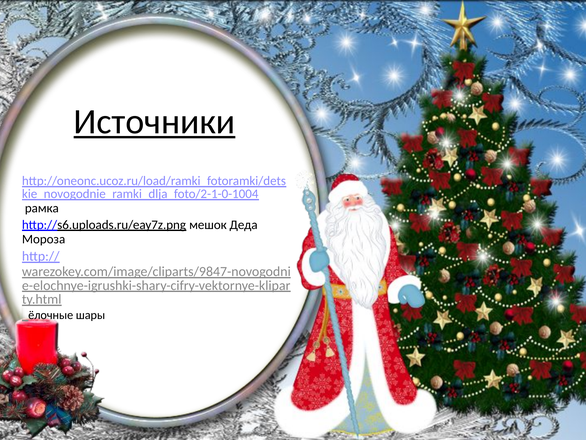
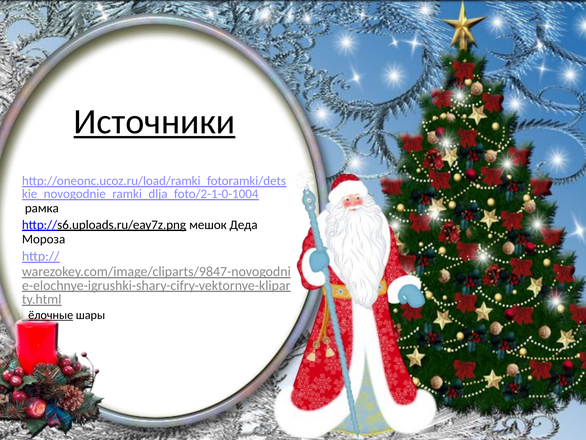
ёлочные underline: none -> present
